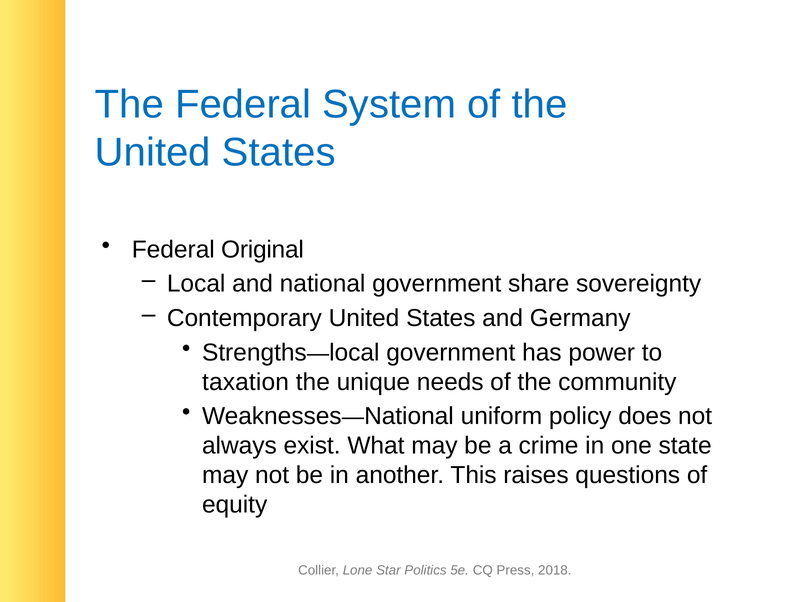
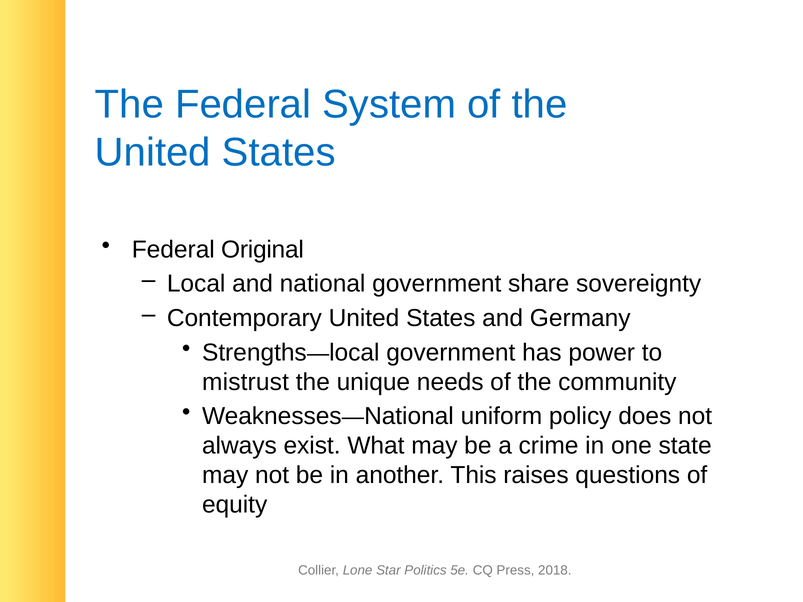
taxation: taxation -> mistrust
